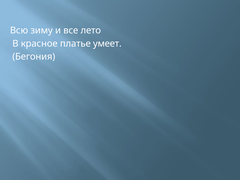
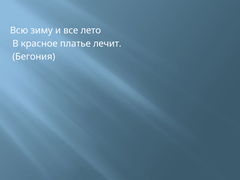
умеет: умеет -> лечит
